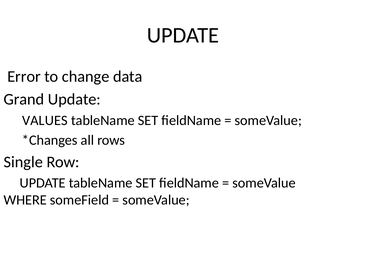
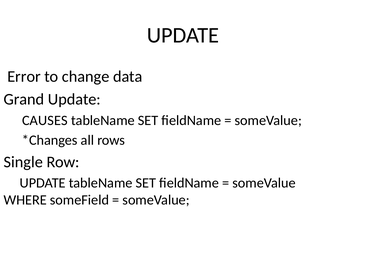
VALUES: VALUES -> CAUSES
